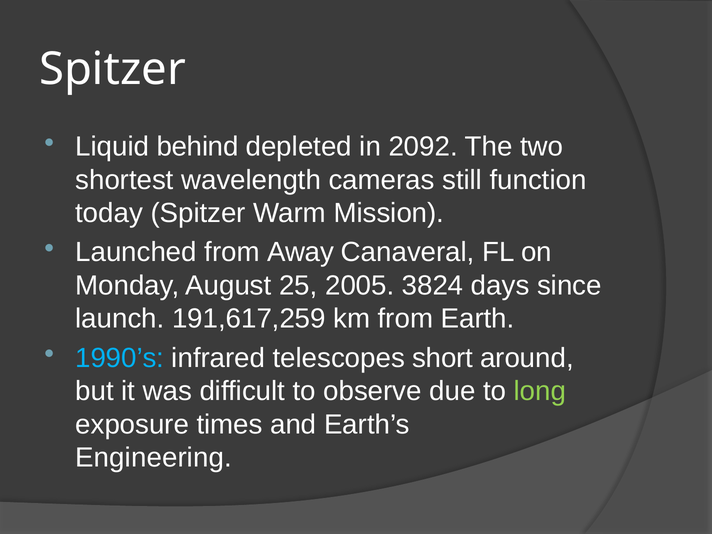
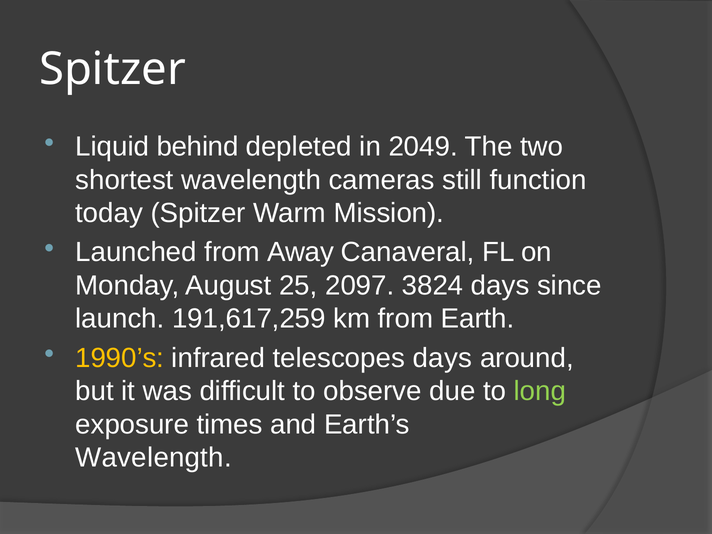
2092: 2092 -> 2049
2005: 2005 -> 2097
1990’s colour: light blue -> yellow
telescopes short: short -> days
Engineering at (154, 458): Engineering -> Wavelength
